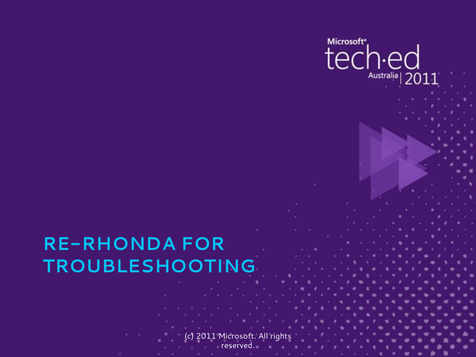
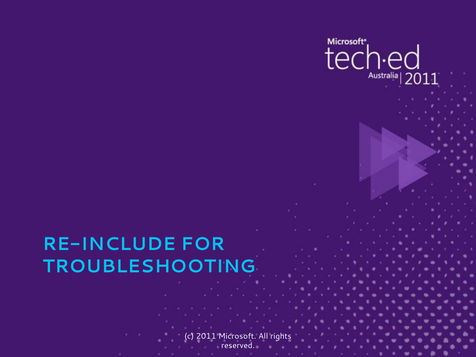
RE-RHONDA: RE-RHONDA -> RE-INCLUDE
